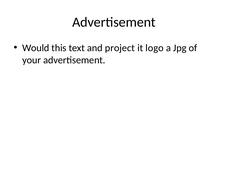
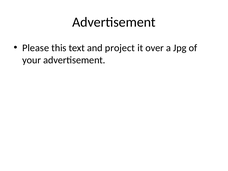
Would: Would -> Please
logo: logo -> over
